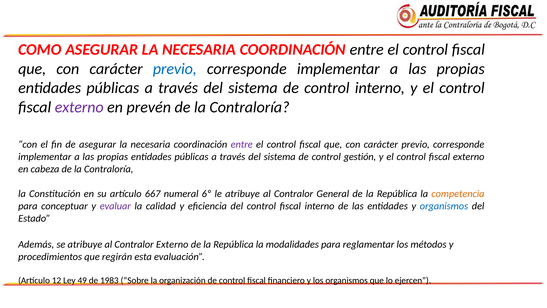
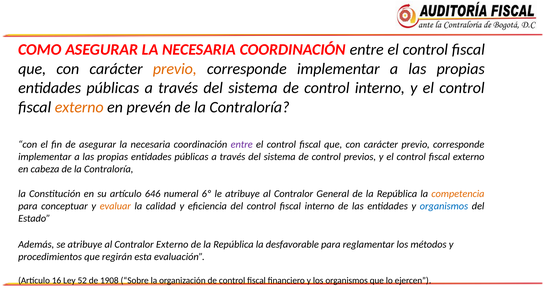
previo at (175, 69) colour: blue -> orange
externo at (79, 107) colour: purple -> orange
gestión: gestión -> previos
667: 667 -> 646
evaluar colour: purple -> orange
modalidades: modalidades -> desfavorable
12: 12 -> 16
49: 49 -> 52
1983: 1983 -> 1908
